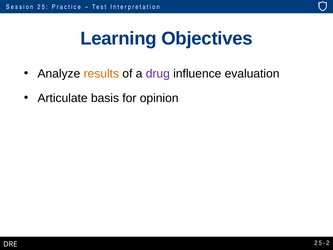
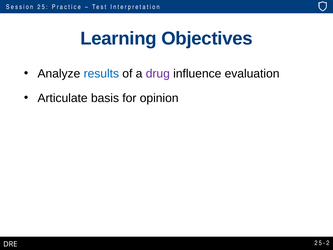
results colour: orange -> blue
